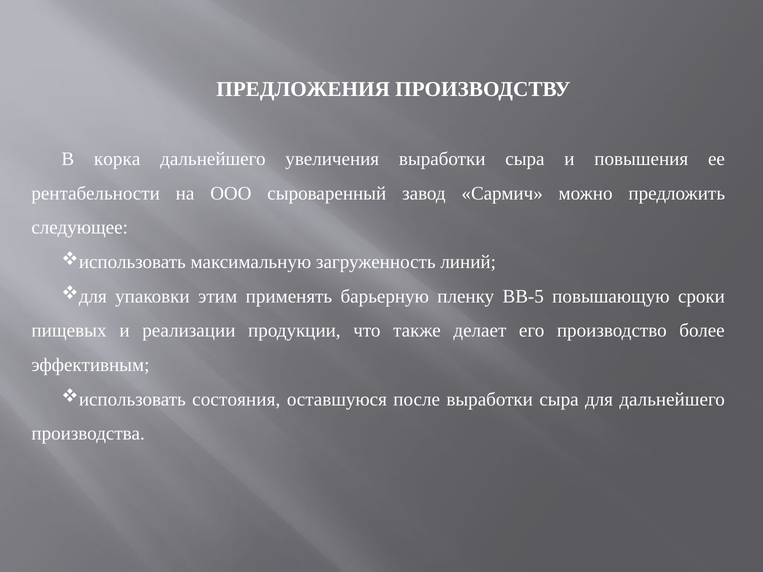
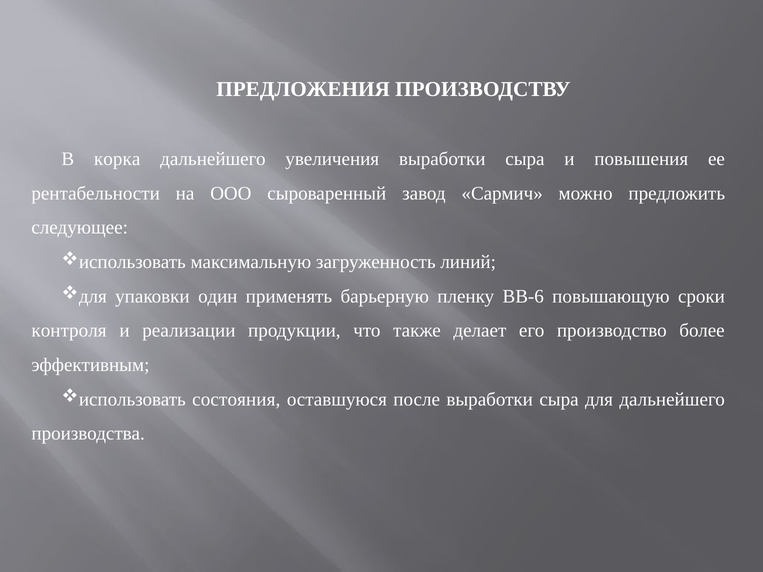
этим: этим -> один
ВВ-5: ВВ-5 -> ВВ-6
пищевых: пищевых -> контроля
